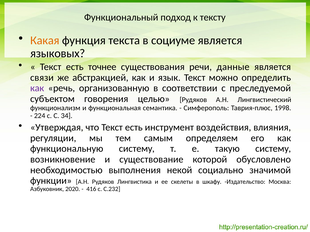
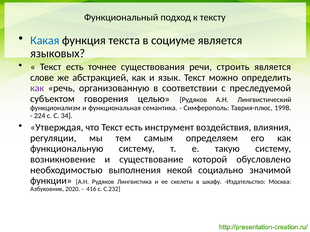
Какая colour: orange -> blue
данные: данные -> строить
связи: связи -> слове
